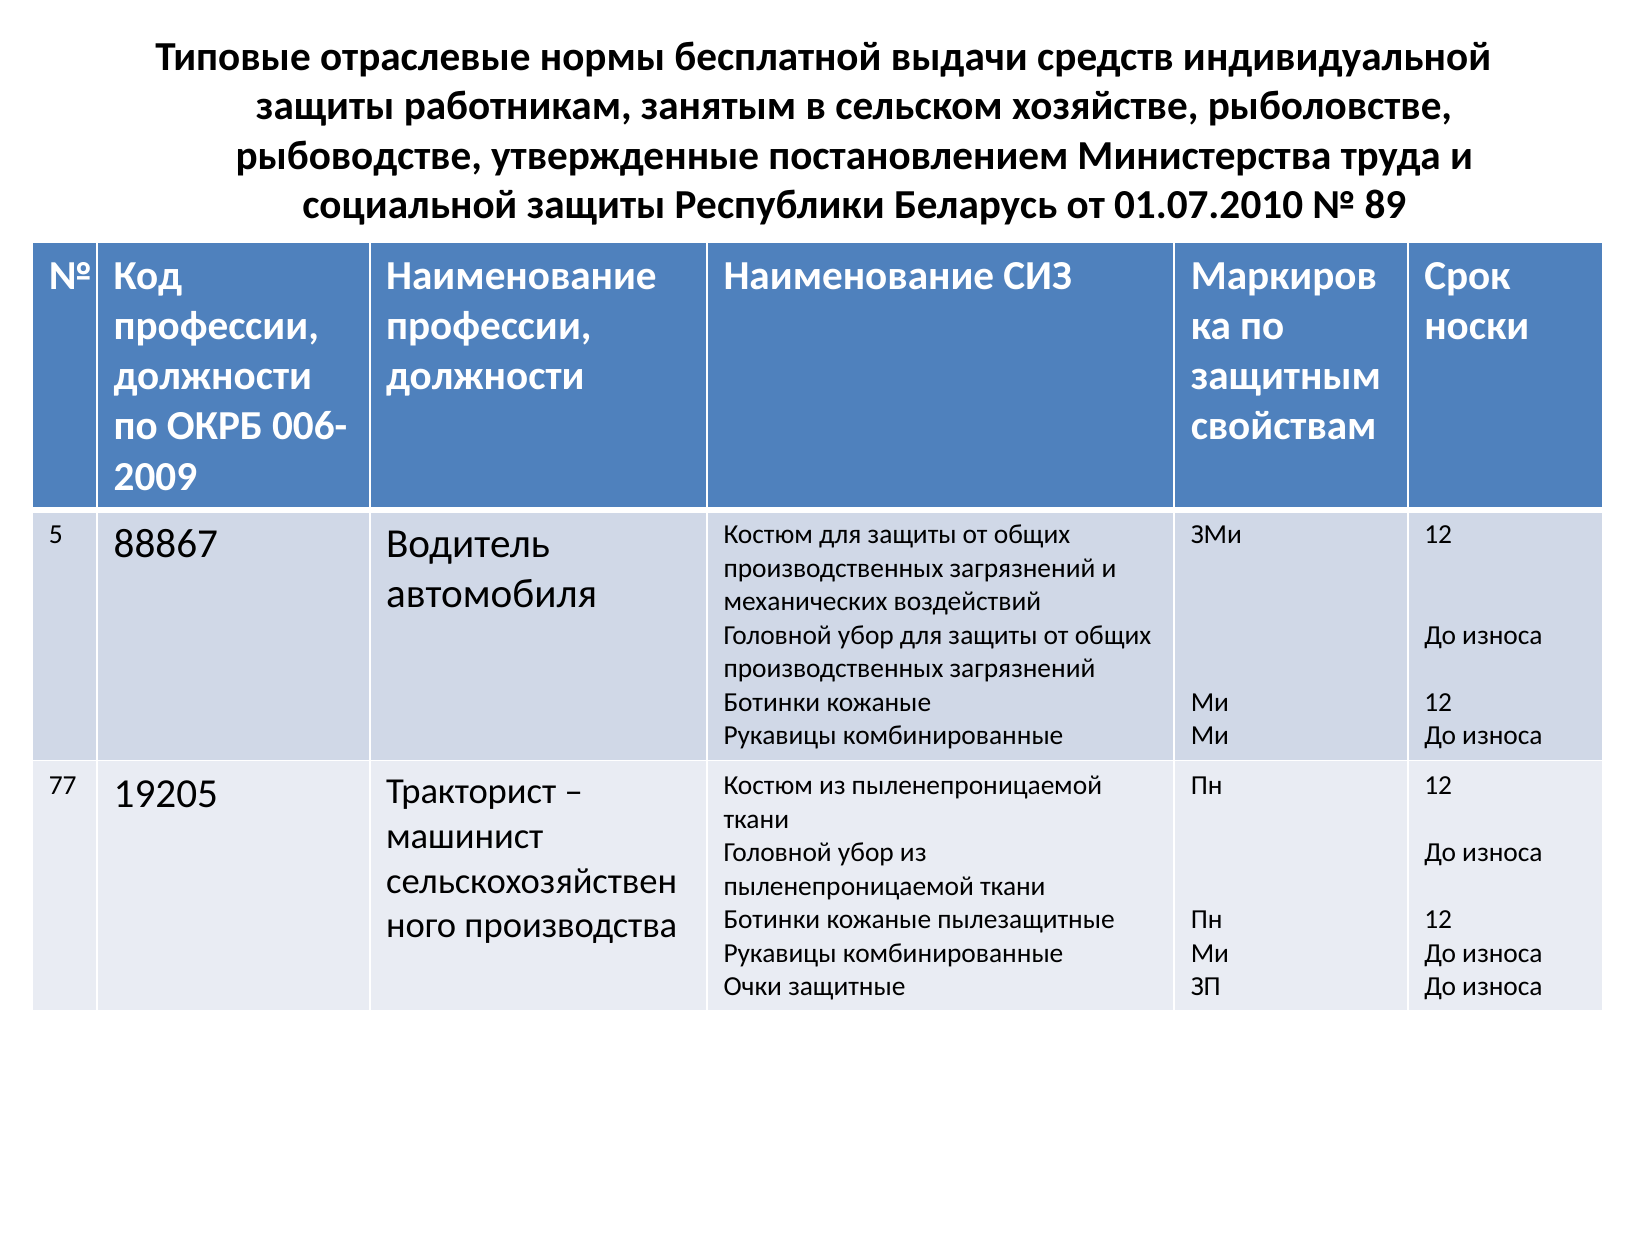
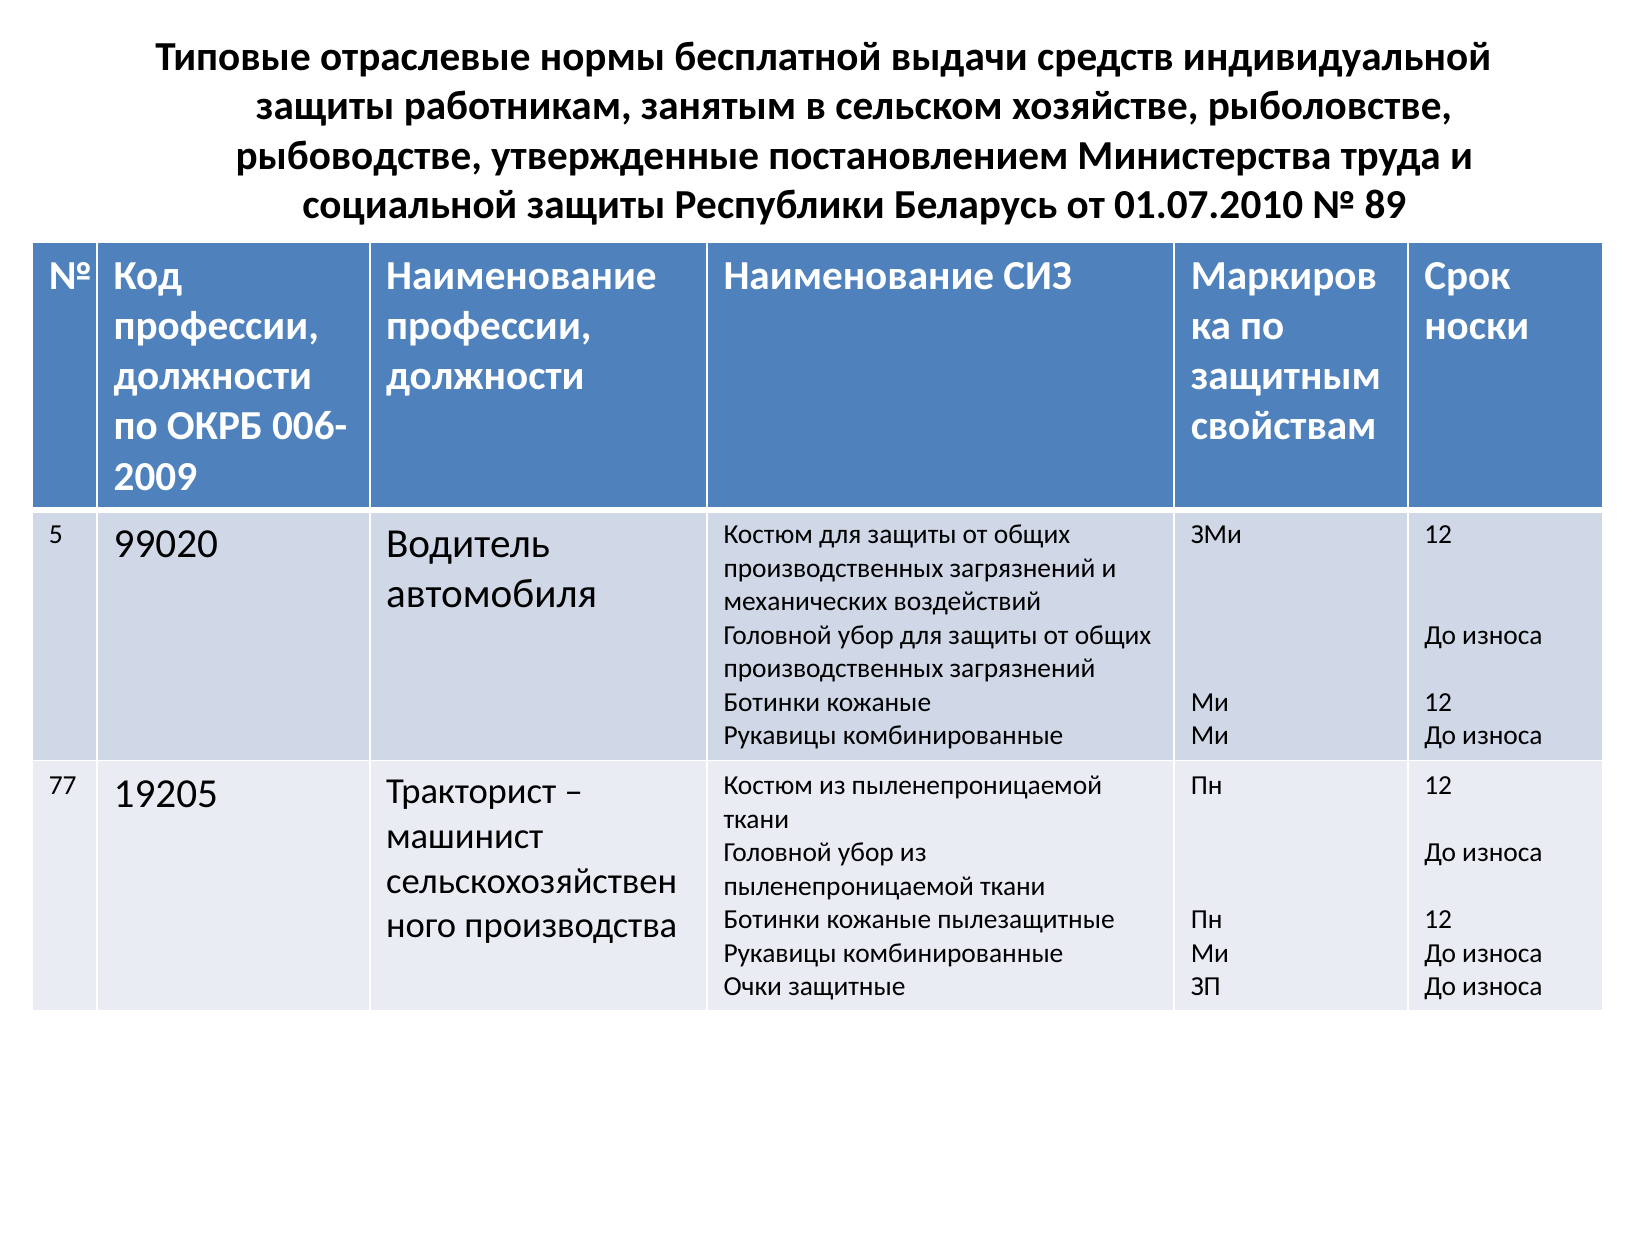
88867: 88867 -> 99020
